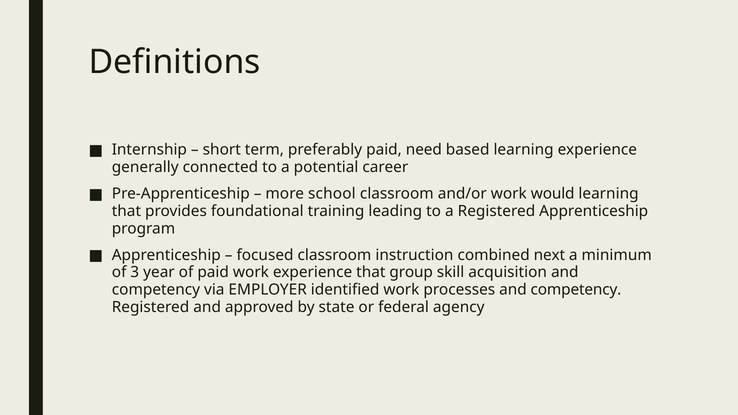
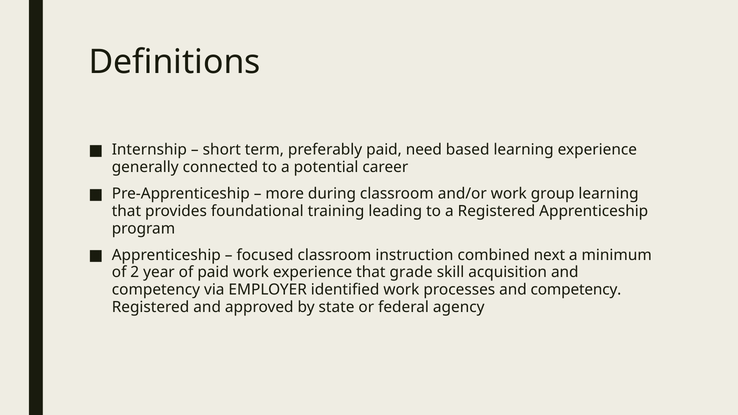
school: school -> during
would: would -> group
3: 3 -> 2
group: group -> grade
